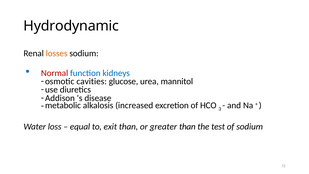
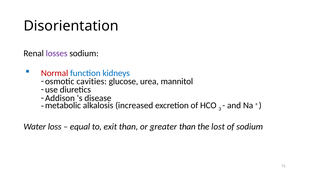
Hydrodynamic: Hydrodynamic -> Disorientation
losses colour: orange -> purple
test: test -> lost
